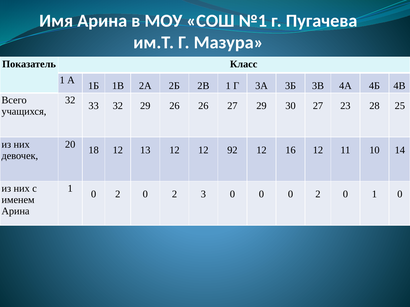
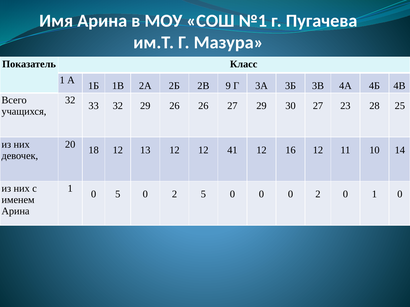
2В 1: 1 -> 9
92: 92 -> 41
2 at (118, 194): 2 -> 5
2 3: 3 -> 5
